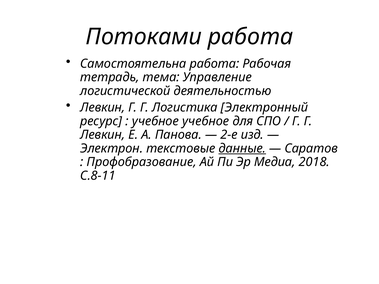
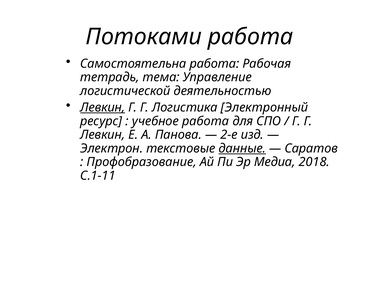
Левкин at (103, 108) underline: none -> present
учебное учебное: учебное -> работа
С.8-11: С.8-11 -> С.1-11
